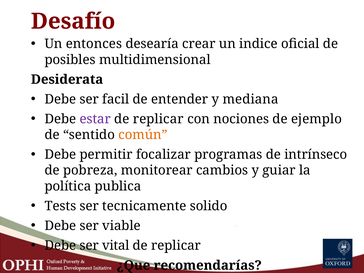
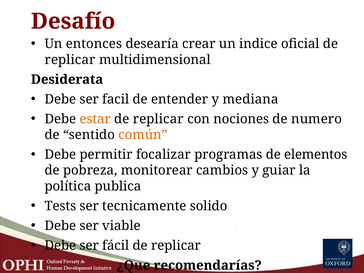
posibles at (70, 60): posibles -> replicar
estar colour: purple -> orange
ejemplo: ejemplo -> numero
intrínseco: intrínseco -> elementos
vital: vital -> fácil
